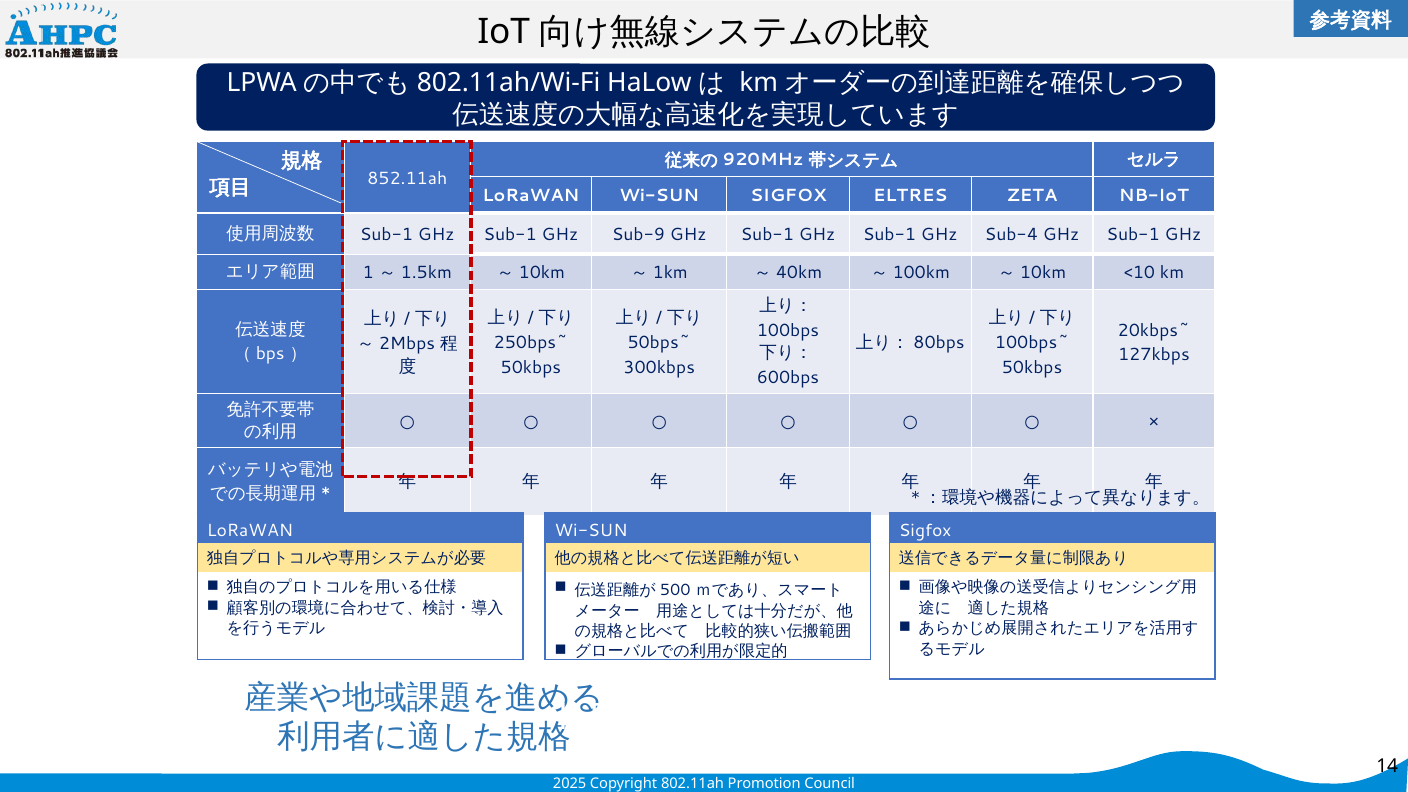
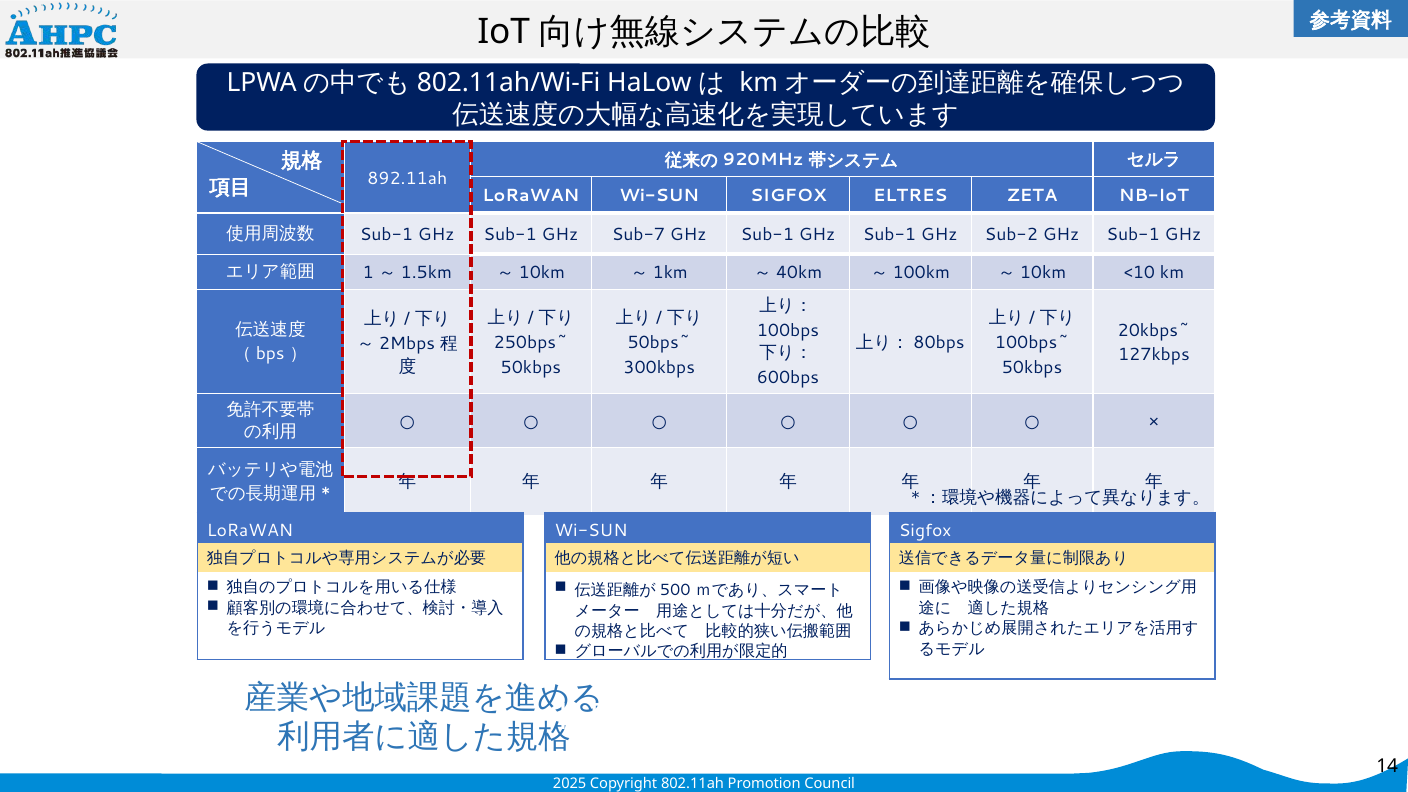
852.11ah: 852.11ah -> 892.11ah
Sub-9: Sub-9 -> Sub-7
Sub-4: Sub-4 -> Sub-2
